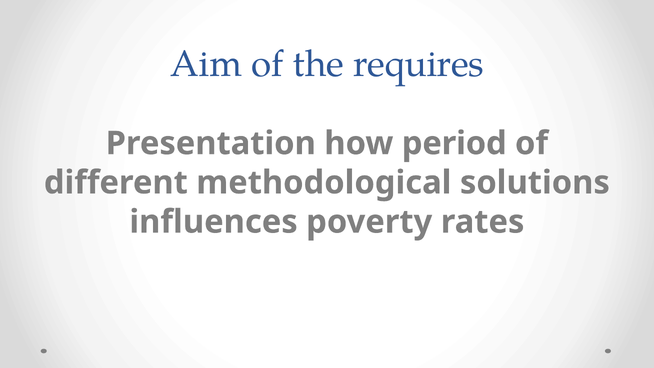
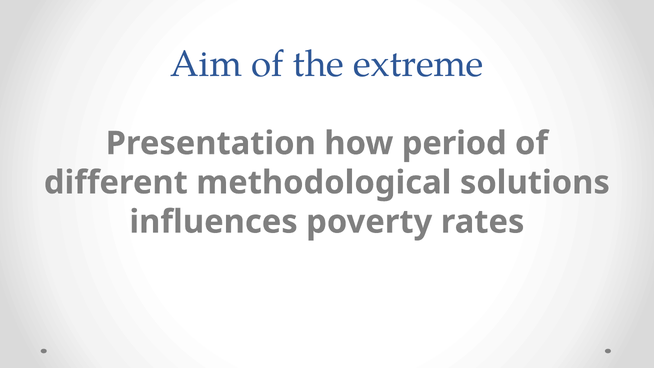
requires: requires -> extreme
